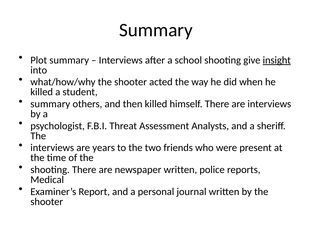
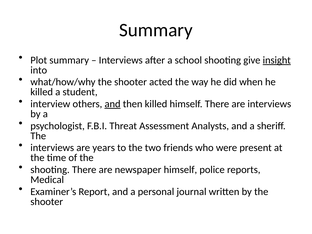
summary at (50, 104): summary -> interview
and at (113, 104) underline: none -> present
newspaper written: written -> himself
